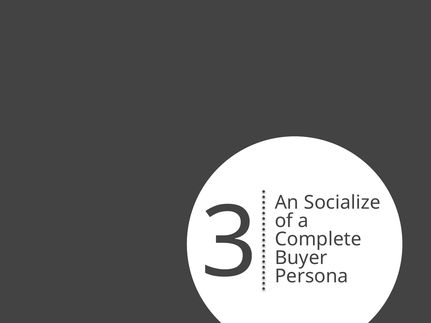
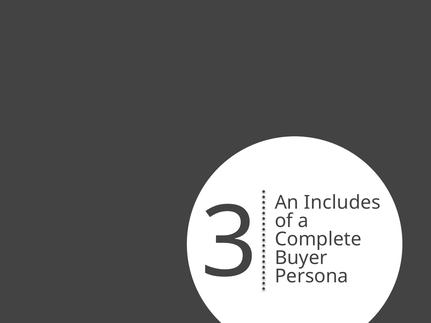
Socialize: Socialize -> Includes
